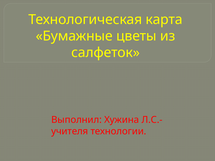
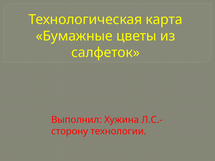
учителя: учителя -> сторону
